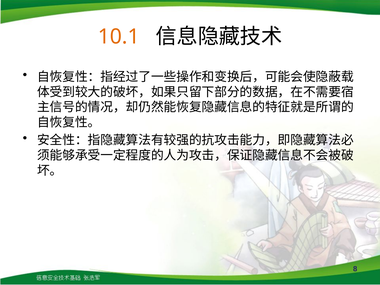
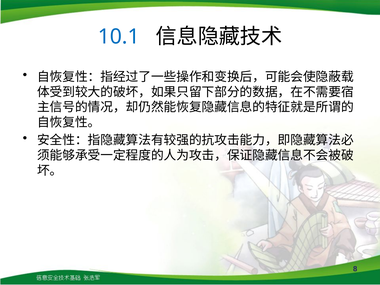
10.1 colour: orange -> blue
